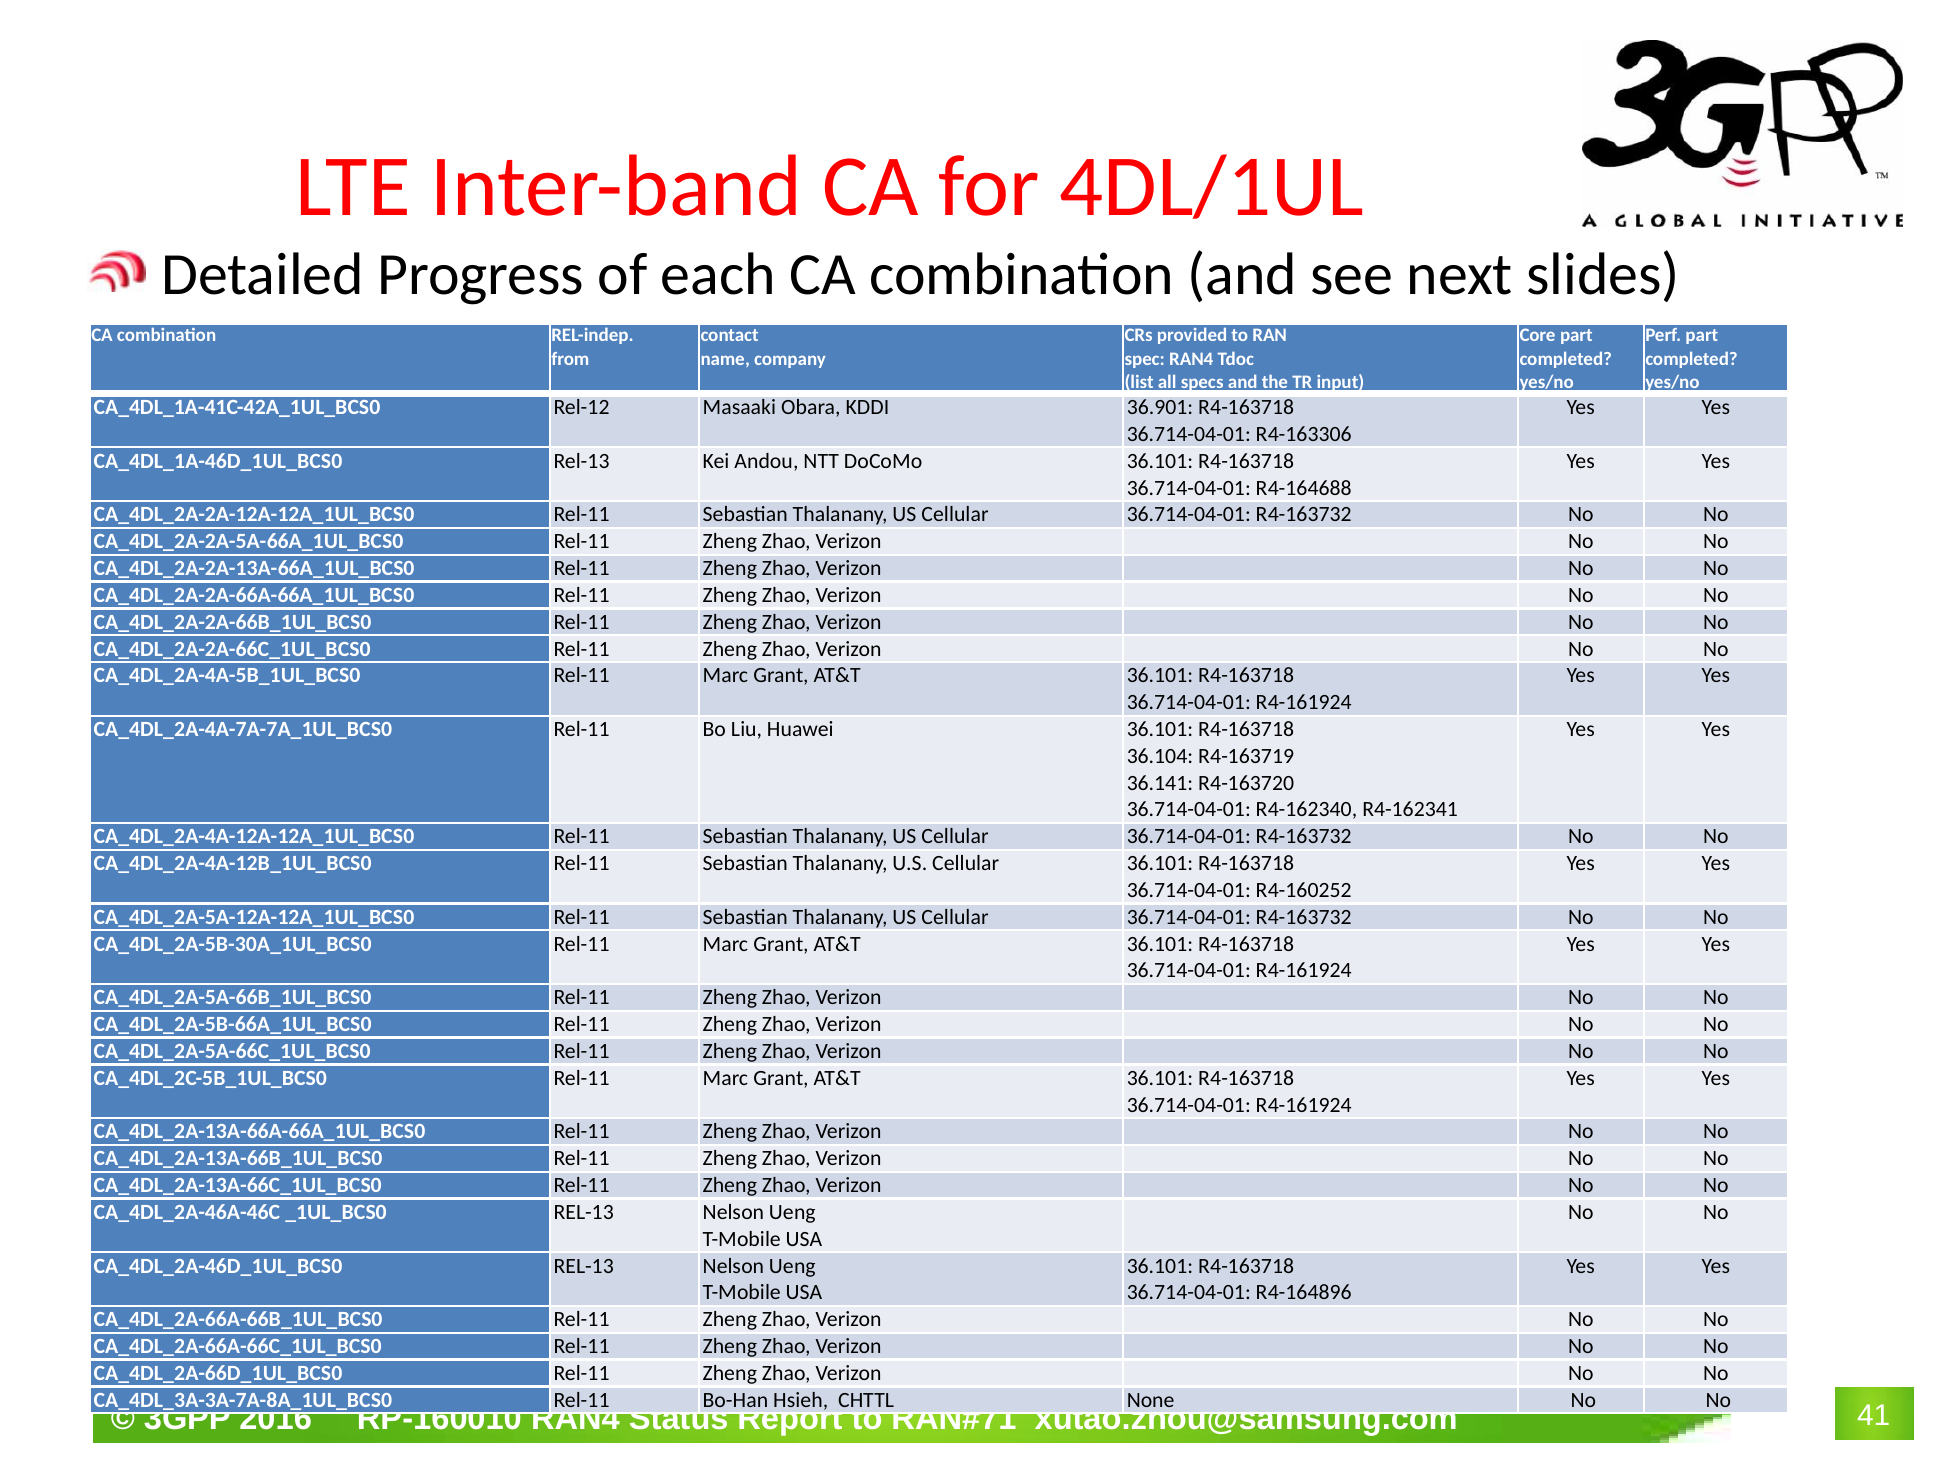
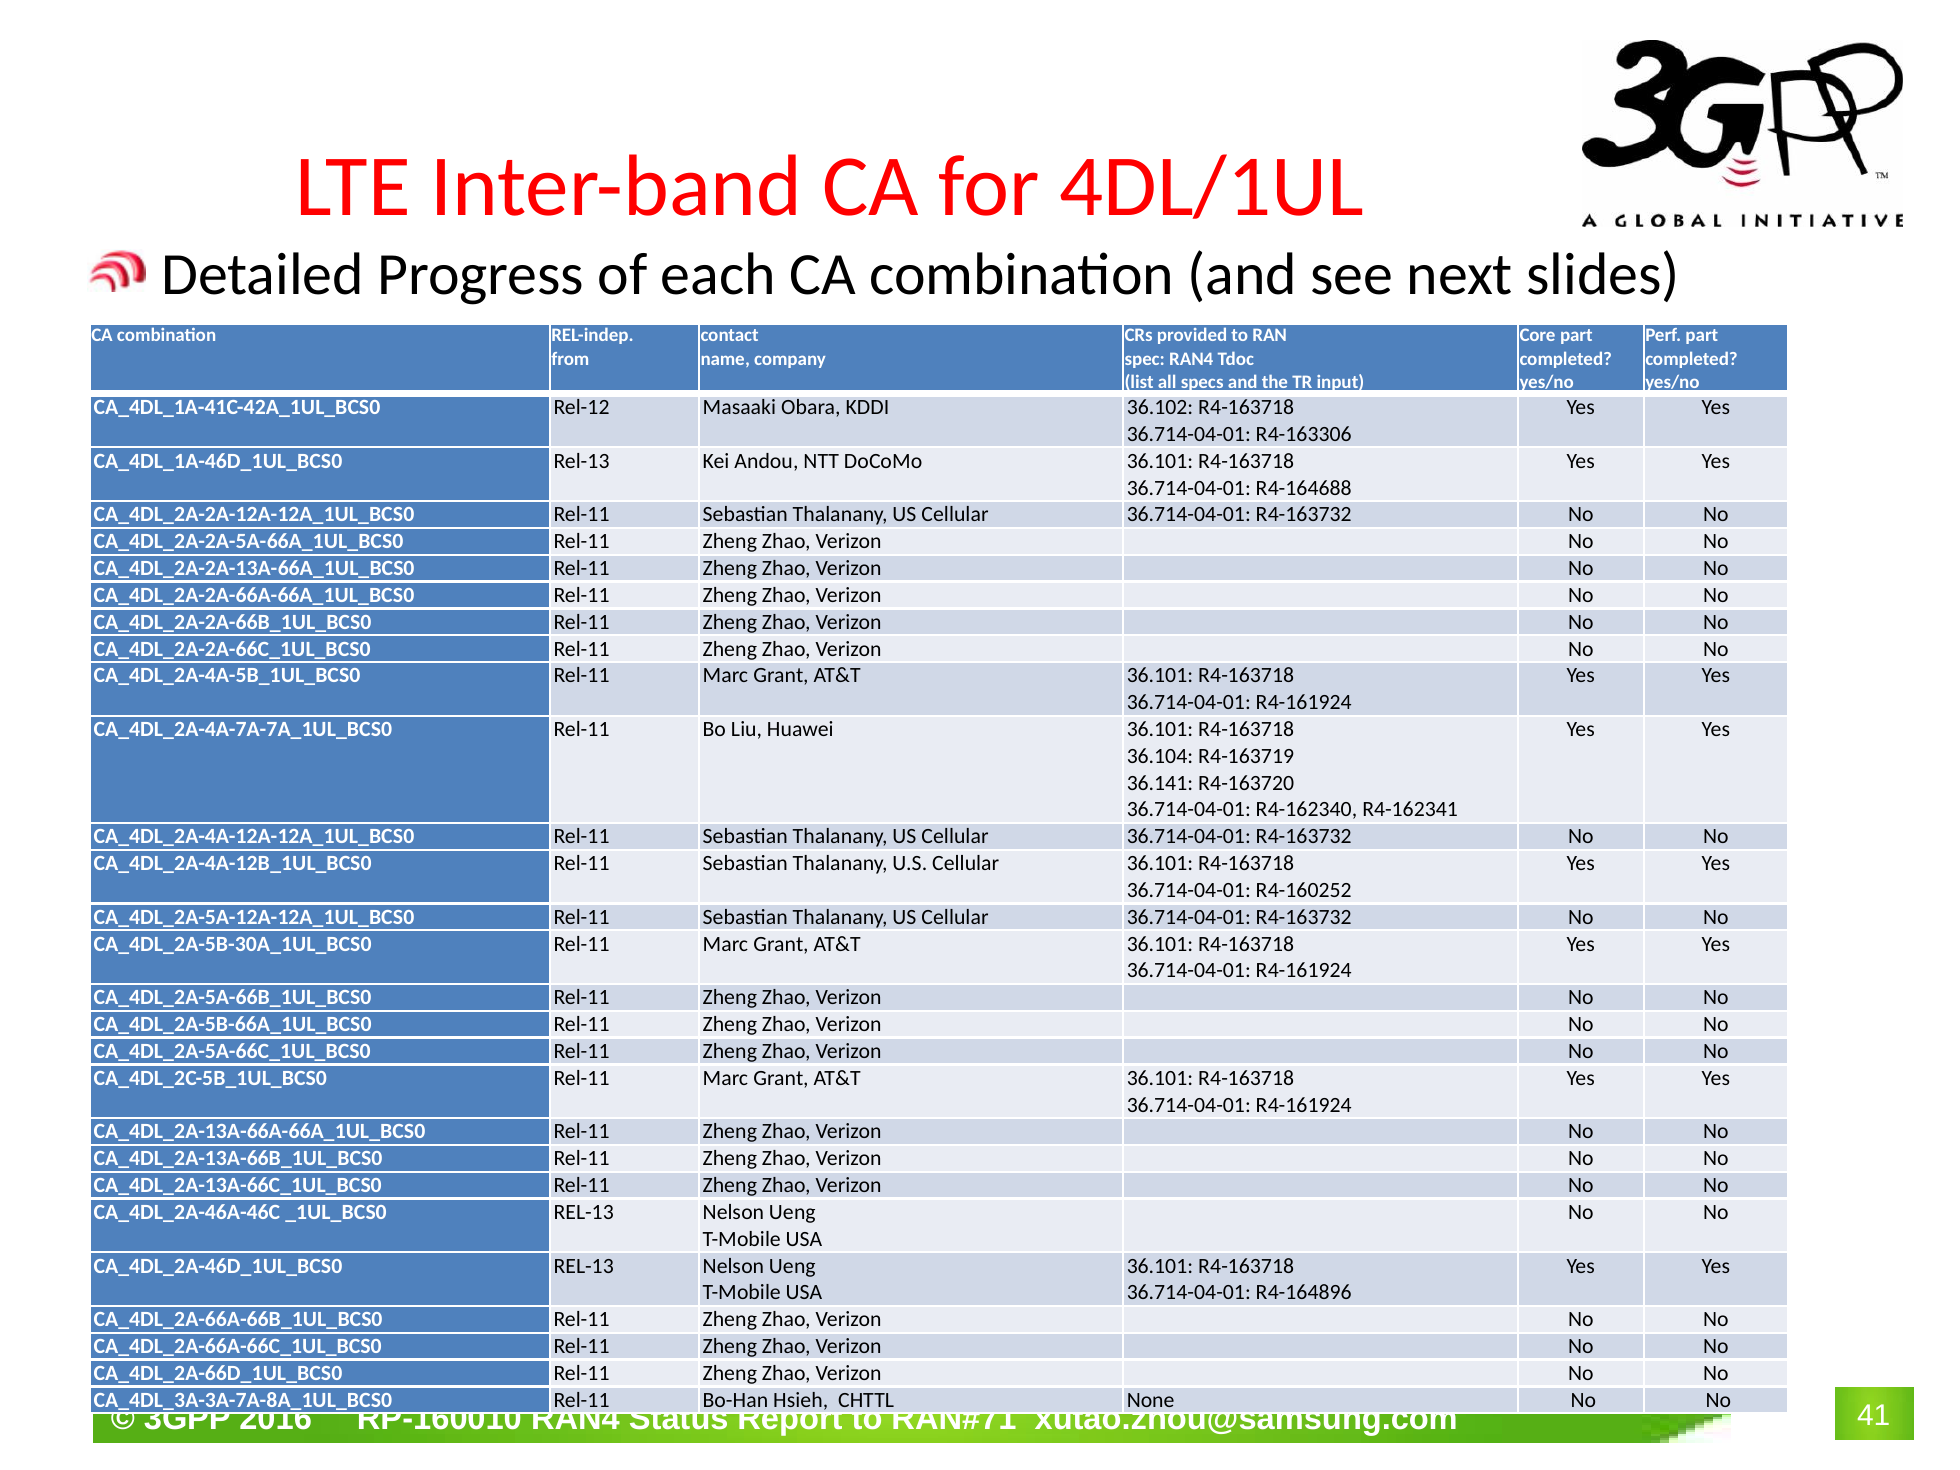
36.901: 36.901 -> 36.102
